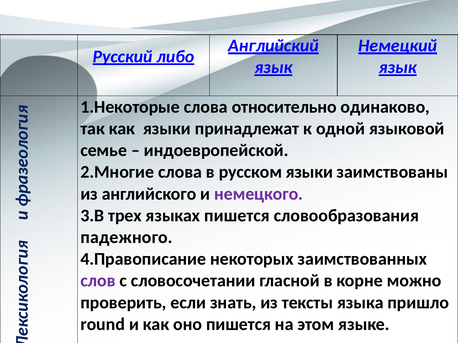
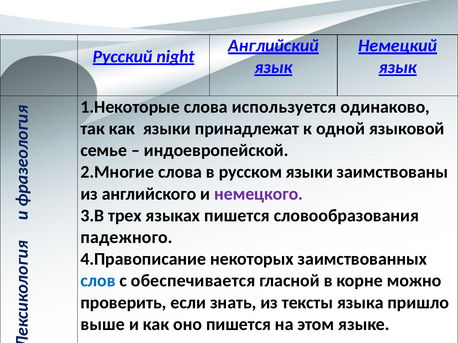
либо: либо -> night
относительно: относительно -> используется
слов colour: purple -> blue
словосочетании: словосочетании -> обеспечивается
round: round -> выше
